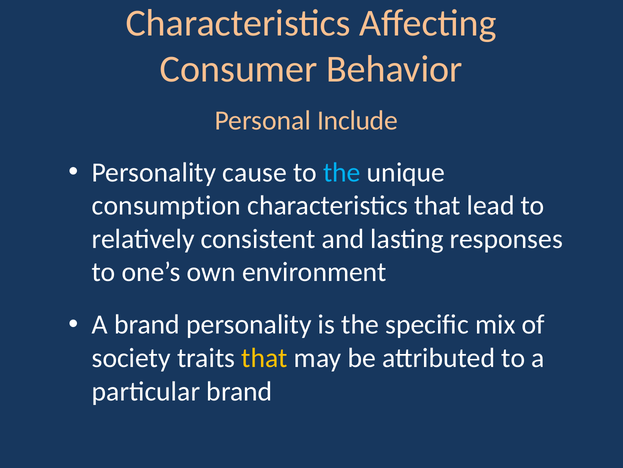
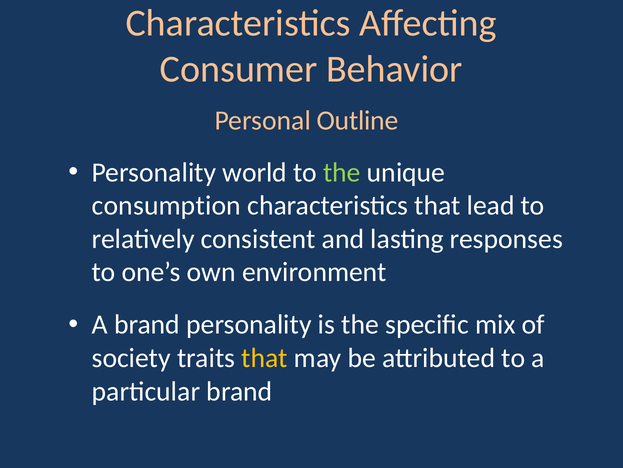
Include: Include -> Outline
cause: cause -> world
the at (342, 172) colour: light blue -> light green
